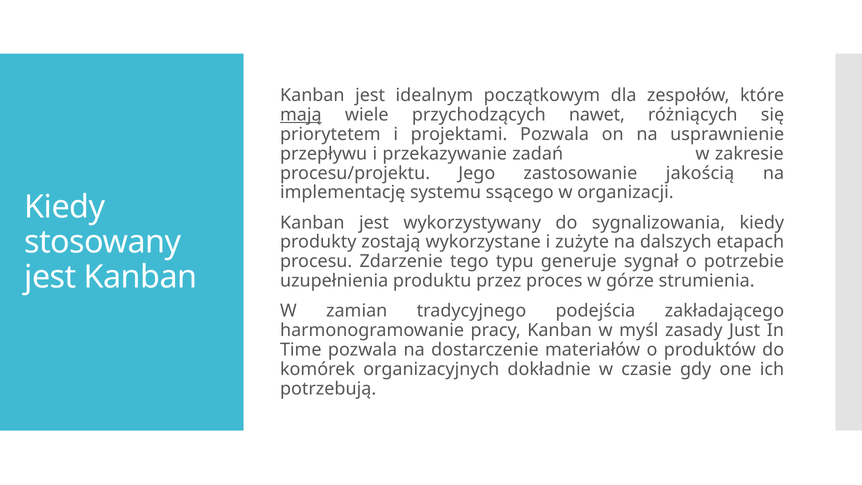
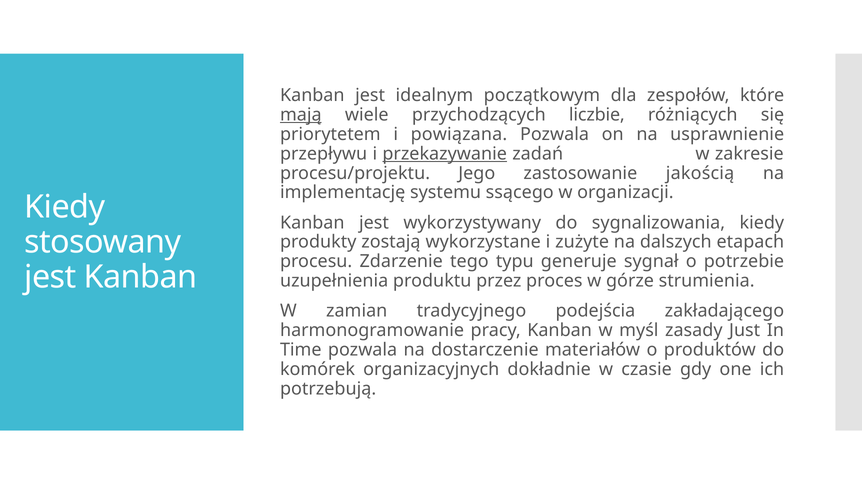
nawet: nawet -> liczbie
projektami: projektami -> powiązana
przekazywanie underline: none -> present
